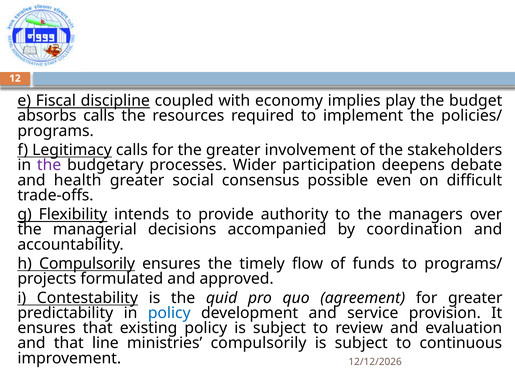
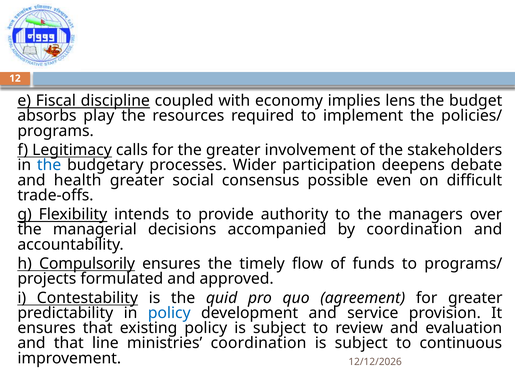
play: play -> lens
absorbs calls: calls -> play
the at (49, 165) colour: purple -> blue
ministries compulsorily: compulsorily -> coordination
